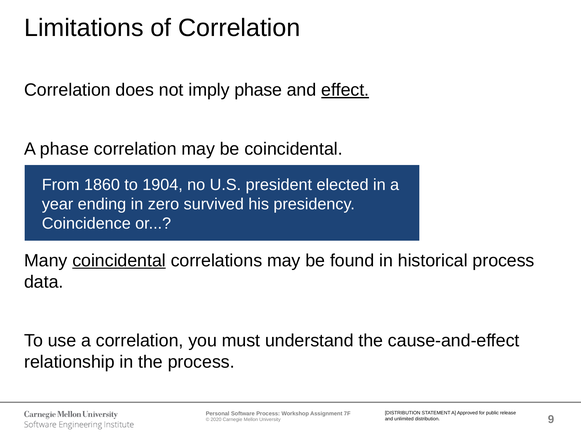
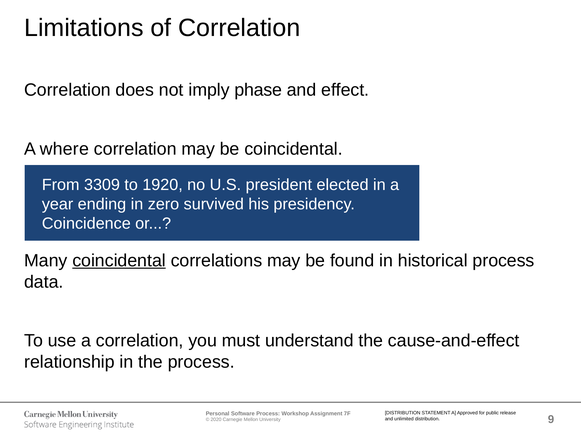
effect underline: present -> none
A phase: phase -> where
1860: 1860 -> 3309
1904: 1904 -> 1920
